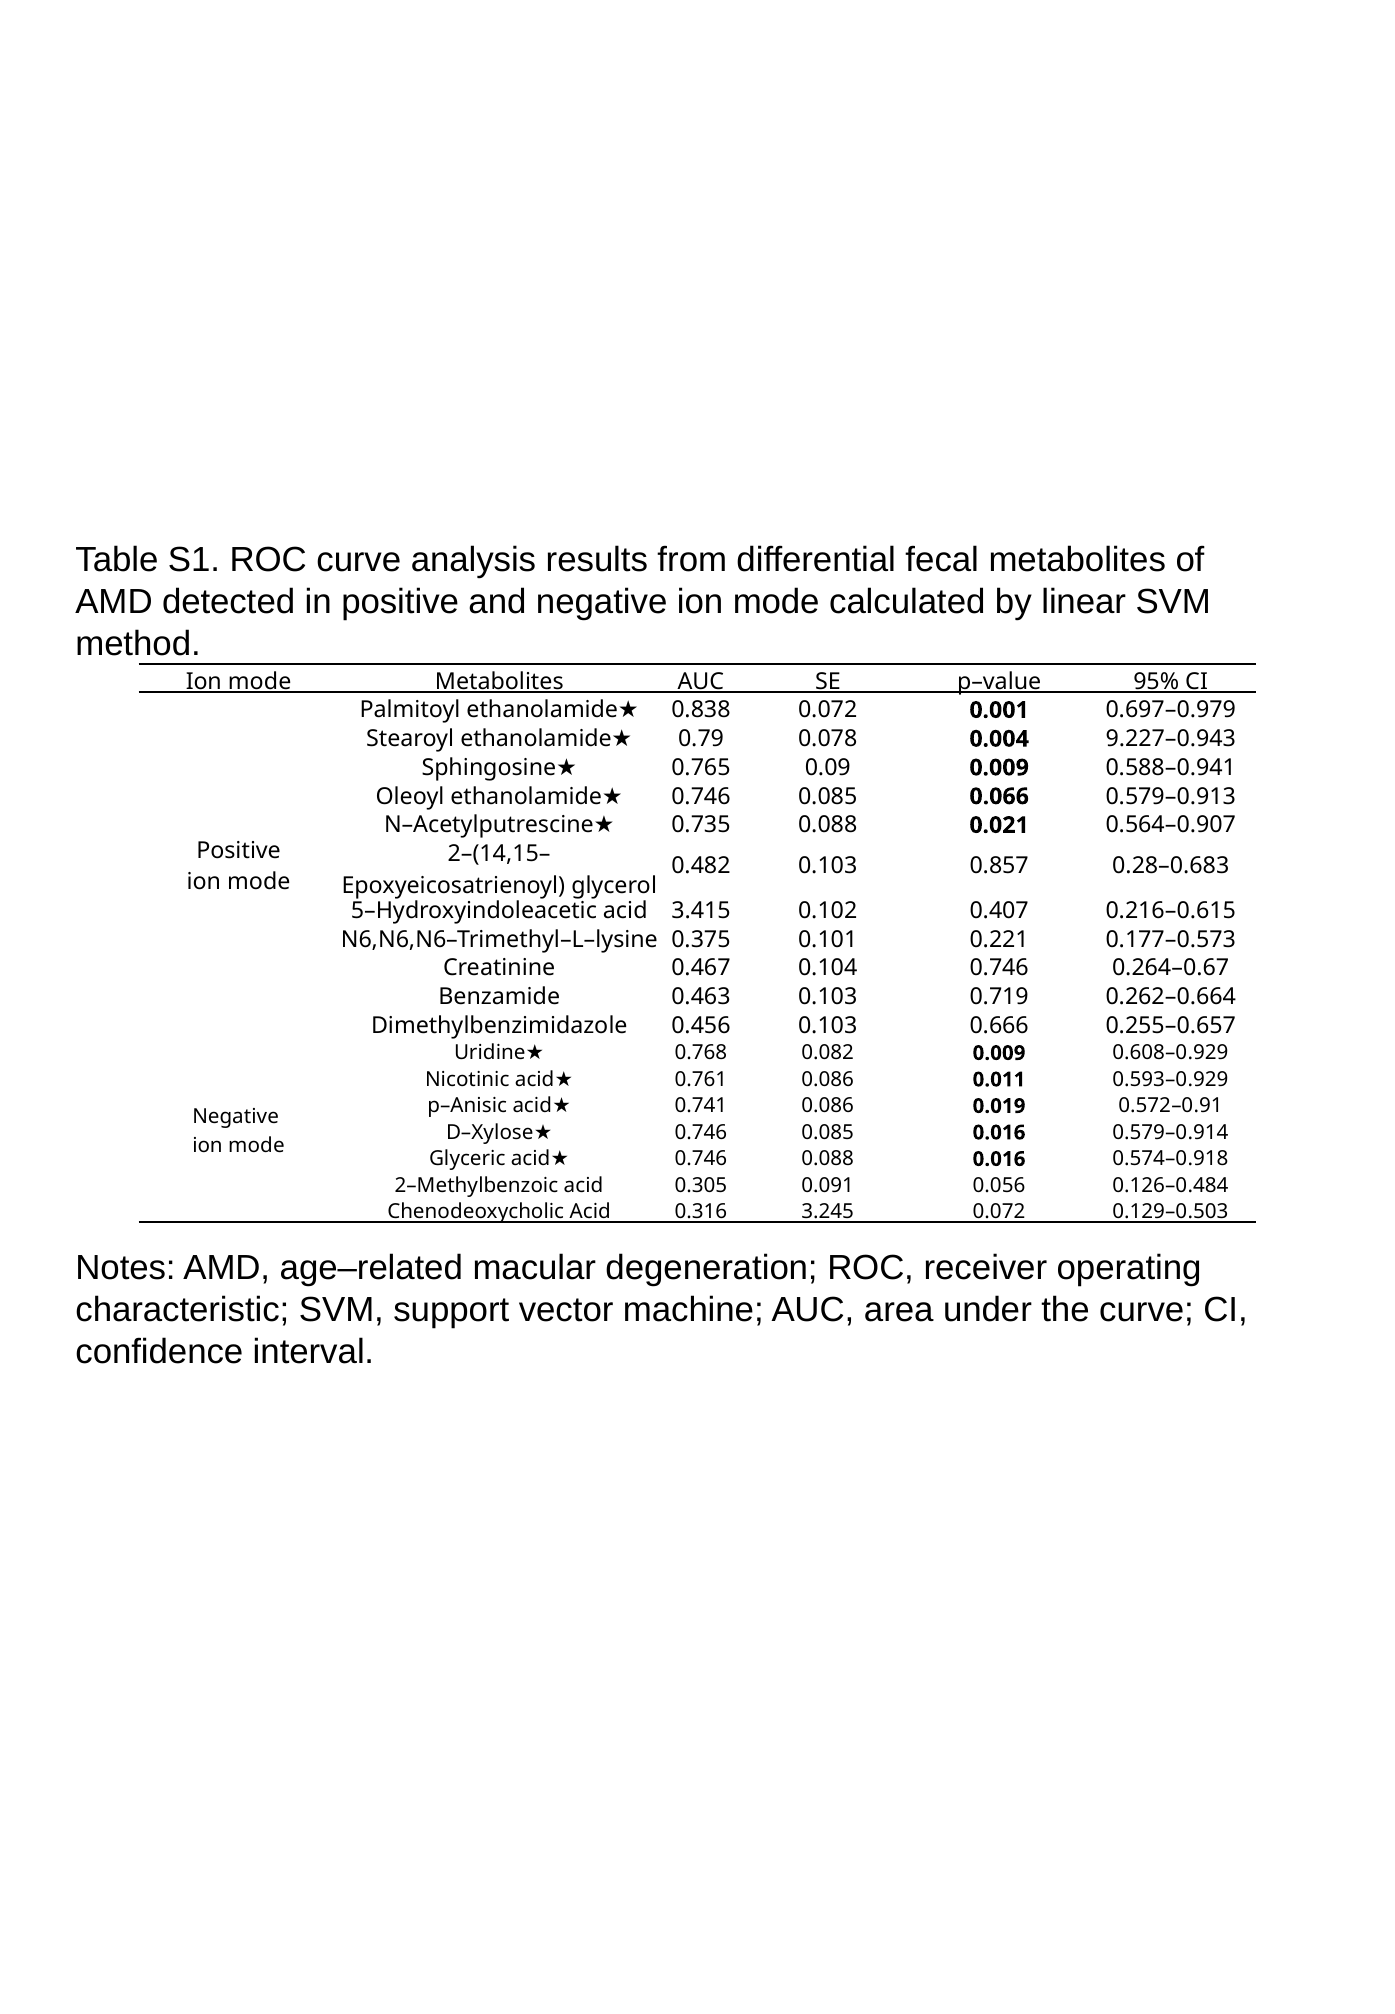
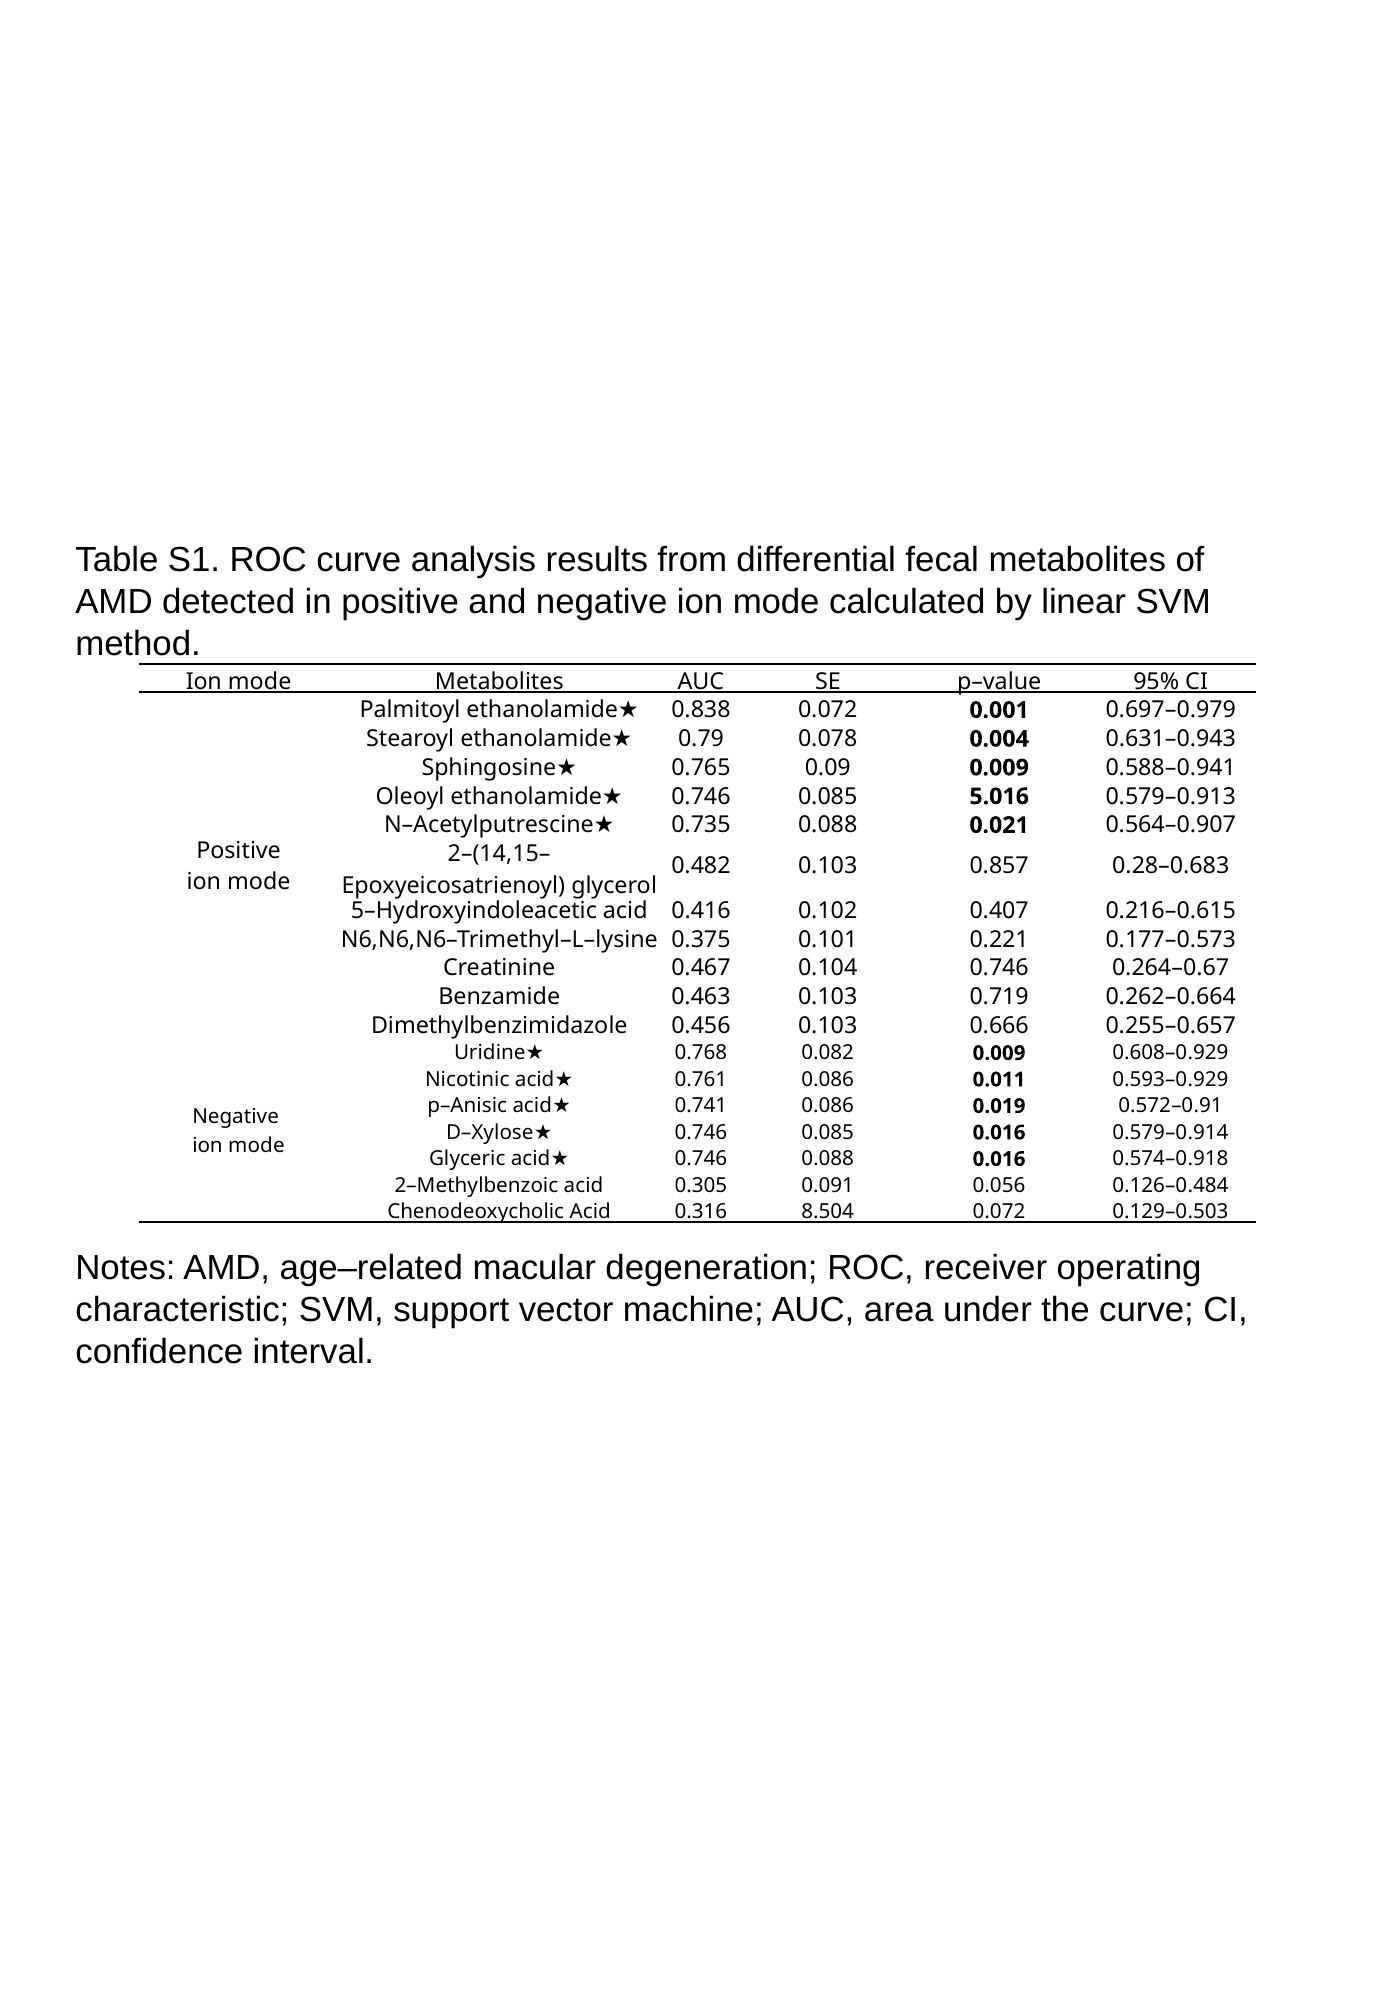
9.227–0.943: 9.227–0.943 -> 0.631–0.943
0.066: 0.066 -> 5.016
3.415: 3.415 -> 0.416
3.245: 3.245 -> 8.504
